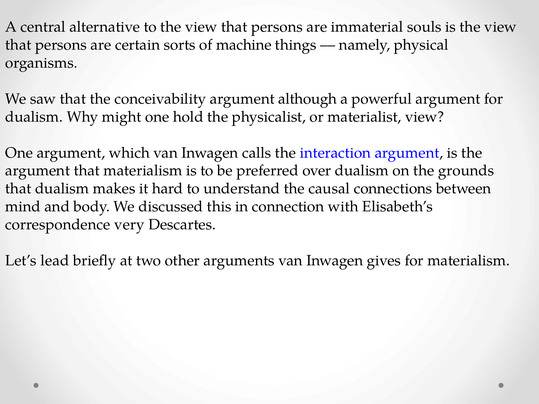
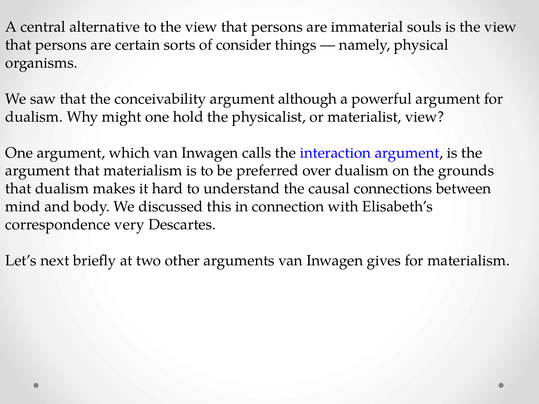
machine: machine -> consider
lead: lead -> next
